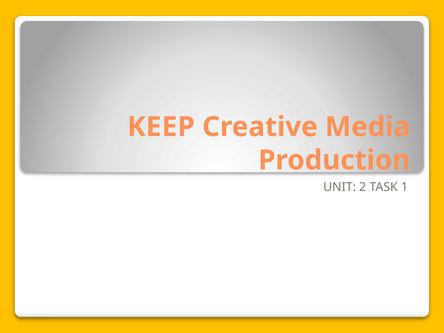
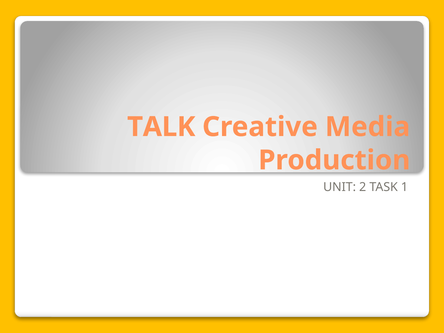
KEEP: KEEP -> TALK
